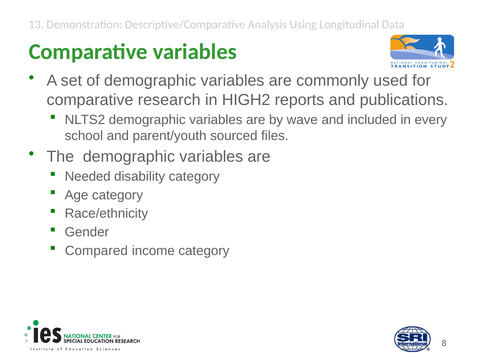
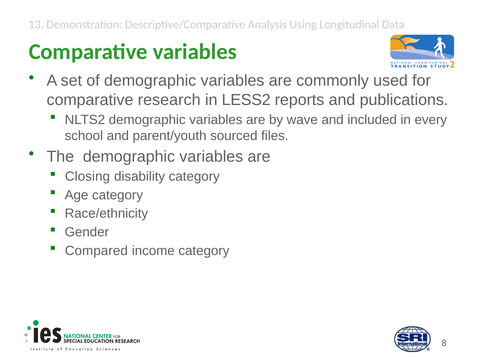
HIGH2: HIGH2 -> LESS2
Needed: Needed -> Closing
